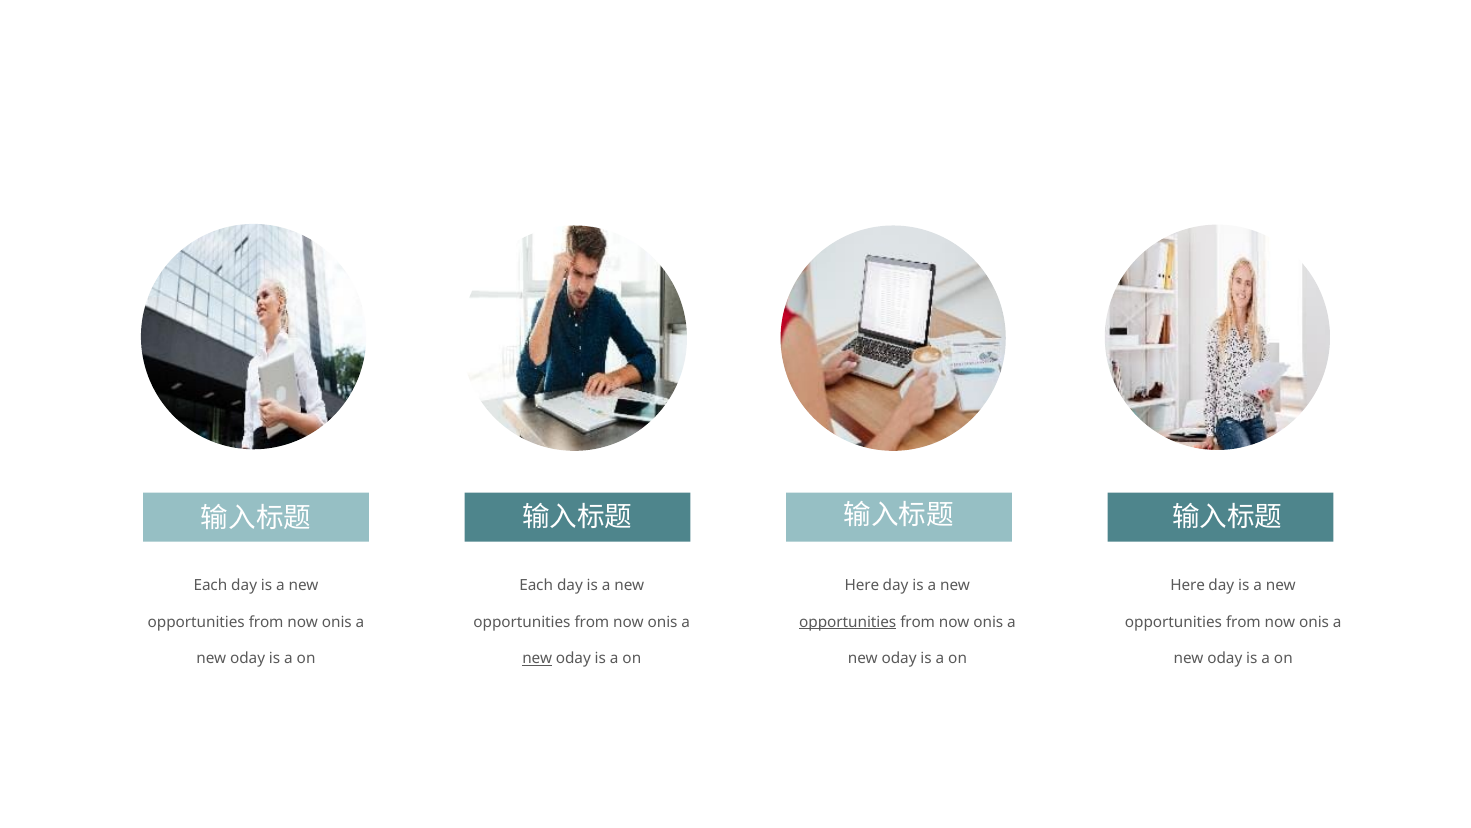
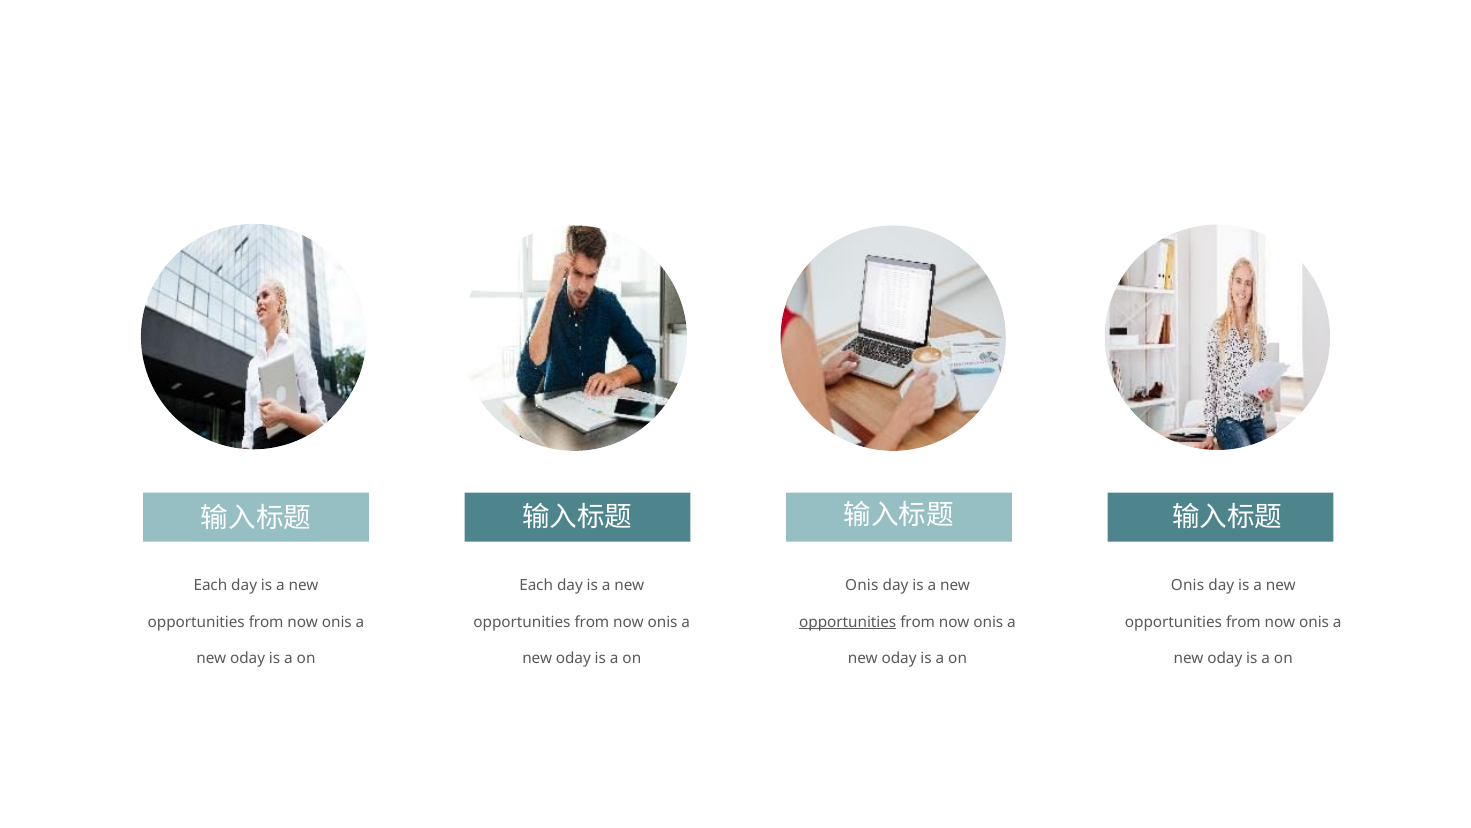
Here at (862, 585): Here -> Onis
Here at (1188, 585): Here -> Onis
new at (537, 658) underline: present -> none
